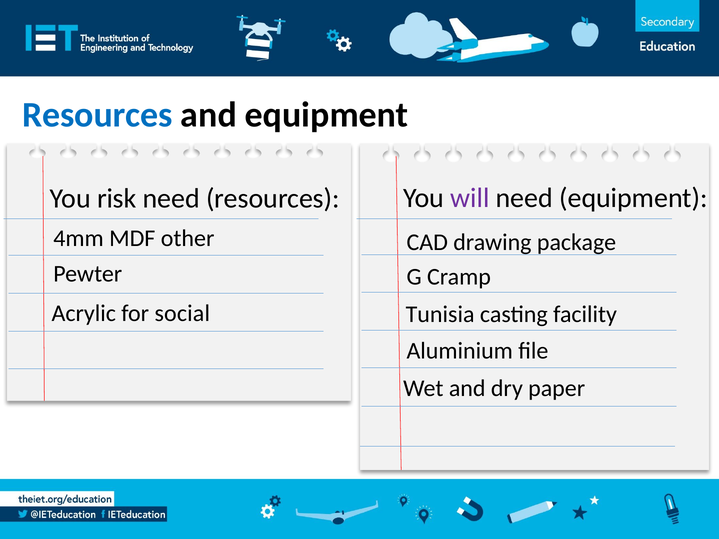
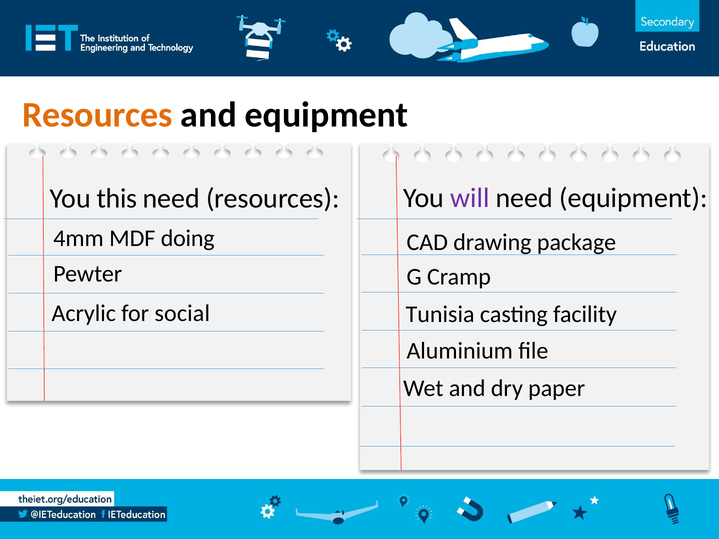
Resources at (97, 115) colour: blue -> orange
risk: risk -> this
other: other -> doing
